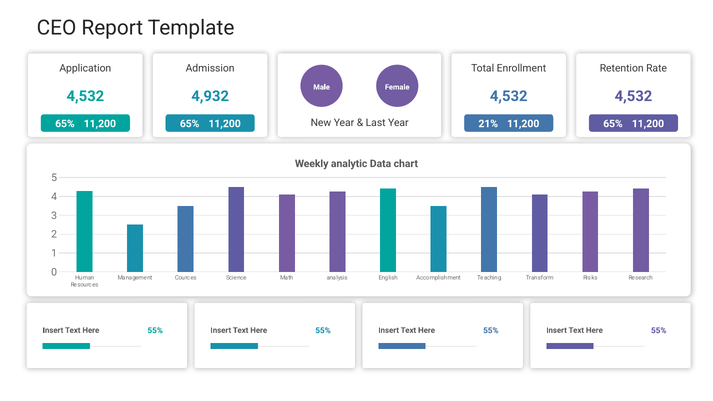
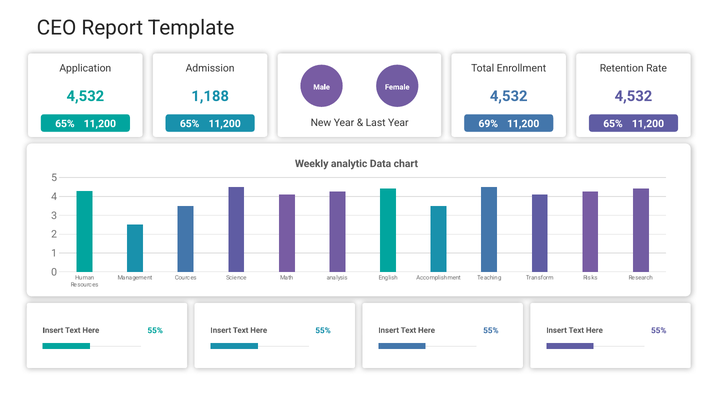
4,932: 4,932 -> 1,188
21%: 21% -> 69%
